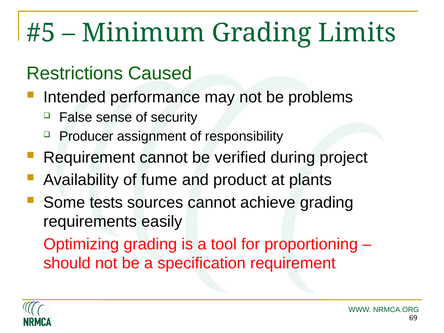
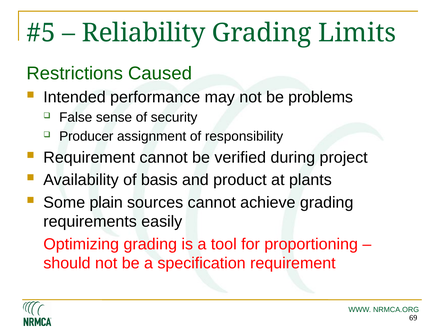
Minimum: Minimum -> Reliability
fume: fume -> basis
tests: tests -> plain
